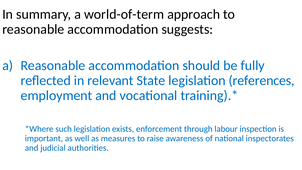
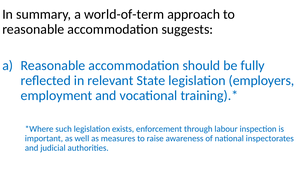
references: references -> employers
